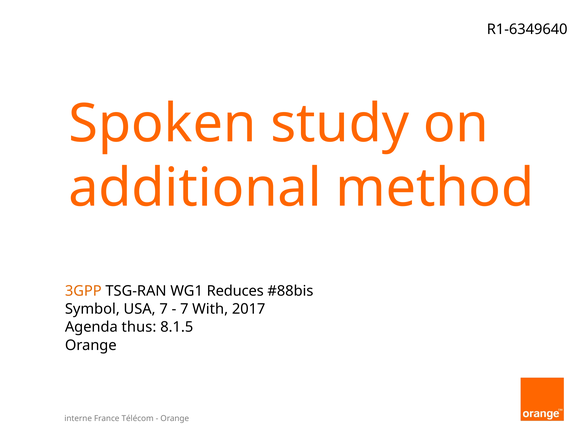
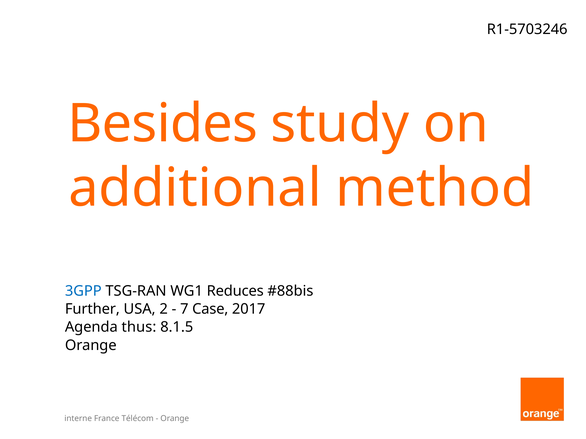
R1-6349640: R1-6349640 -> R1-5703246
Spoken: Spoken -> Besides
3GPP colour: orange -> blue
Symbol: Symbol -> Further
USA 7: 7 -> 2
With: With -> Case
